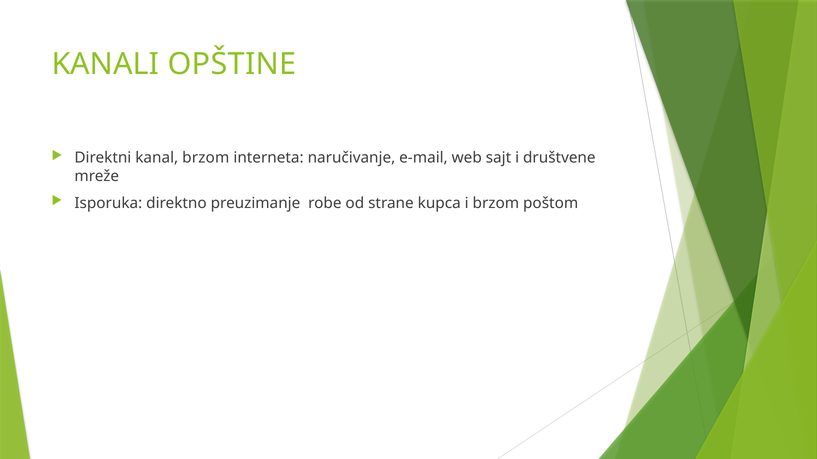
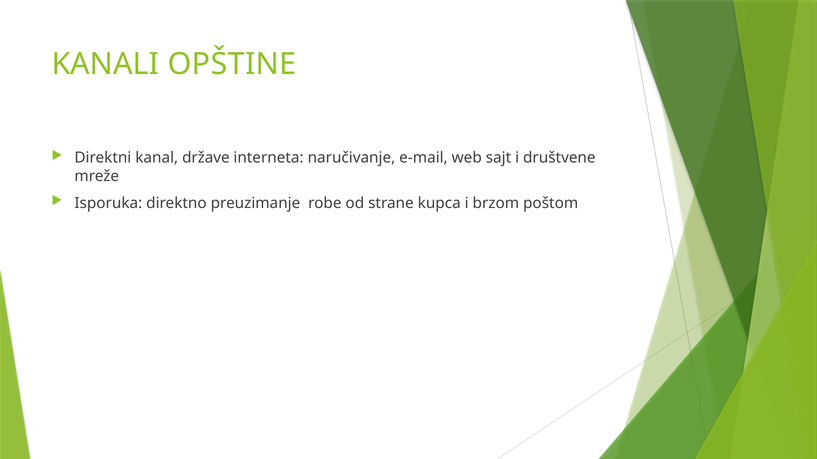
kanal brzom: brzom -> države
